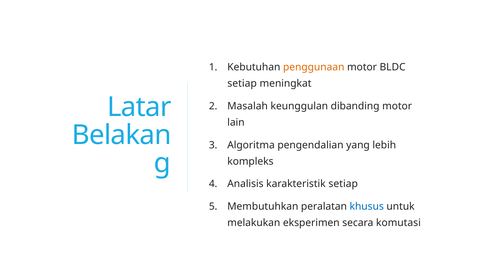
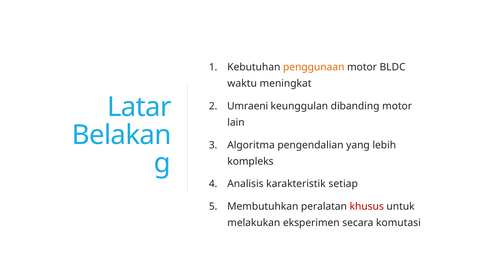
setiap at (242, 84): setiap -> waktu
Masalah: Masalah -> Umraeni
khusus colour: blue -> red
